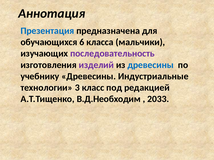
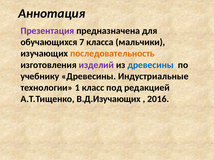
Презентация colour: blue -> purple
6: 6 -> 7
последовательность colour: purple -> orange
3: 3 -> 1
В.Д.Необходим: В.Д.Необходим -> В.Д.Изучающих
2033: 2033 -> 2016
